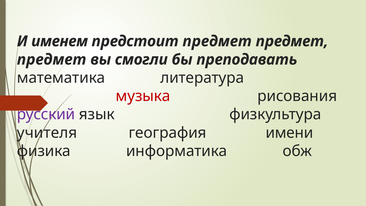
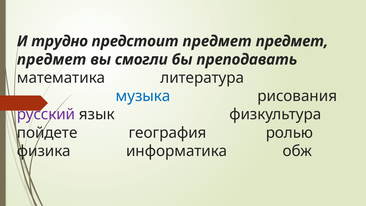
именем: именем -> трудно
музыка colour: red -> blue
учителя: учителя -> пойдете
имени: имени -> ролью
